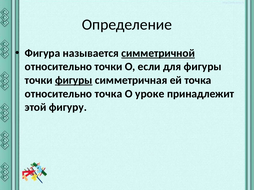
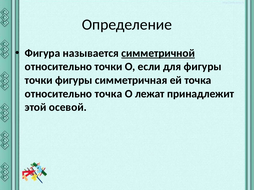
фигуры at (74, 80) underline: present -> none
уроке: уроке -> лежат
фигуру: фигуру -> осевой
